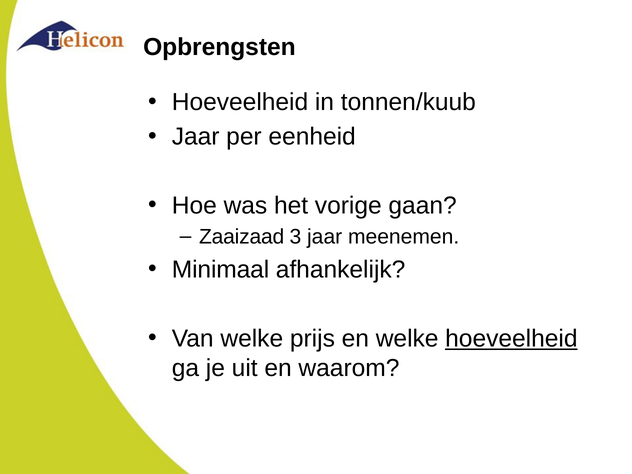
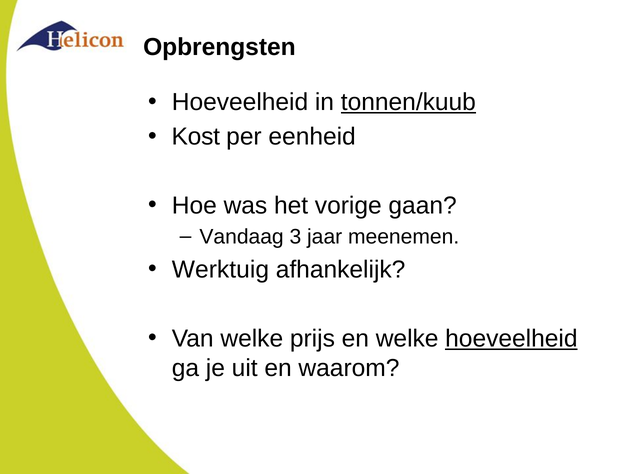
tonnen/kuub underline: none -> present
Jaar at (196, 137): Jaar -> Kost
Zaaizaad: Zaaizaad -> Vandaag
Minimaal: Minimaal -> Werktuig
